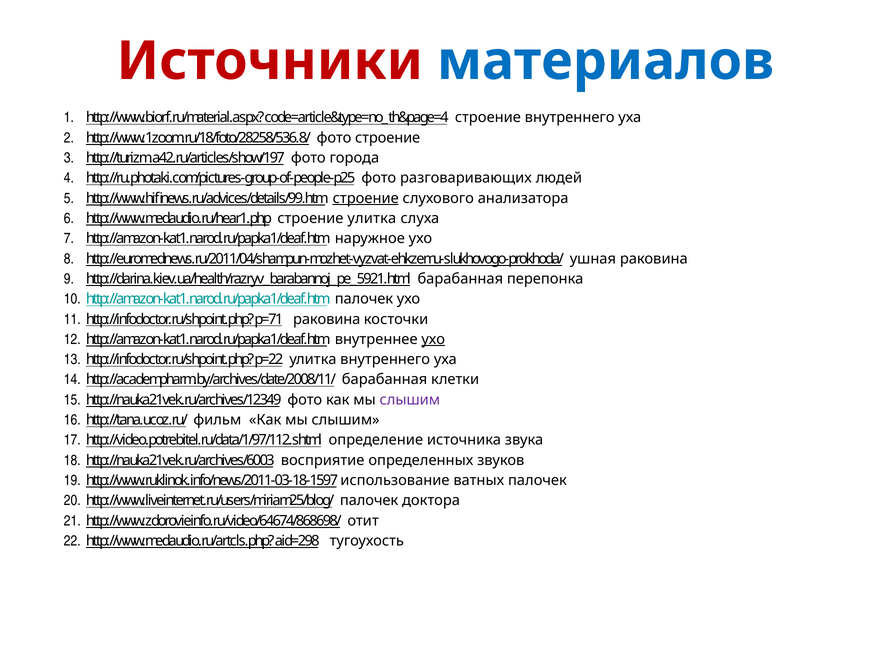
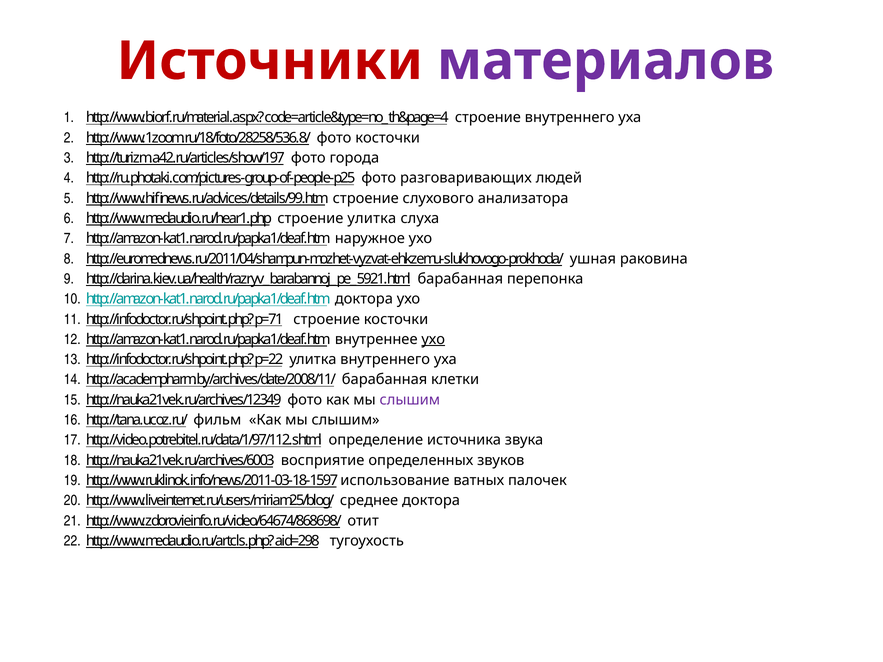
материалов colour: blue -> purple
фото строение: строение -> косточки
строение at (366, 198) underline: present -> none
http://amazon-kat1.narod.ru/papka1/deaf.htm палочек: палочек -> доктора
http://infodoctor.ru/shpoint.php?p=71 раковина: раковина -> строение
http://www.liveinternet.ru/users/miriam25/blog/ палочек: палочек -> среднее
